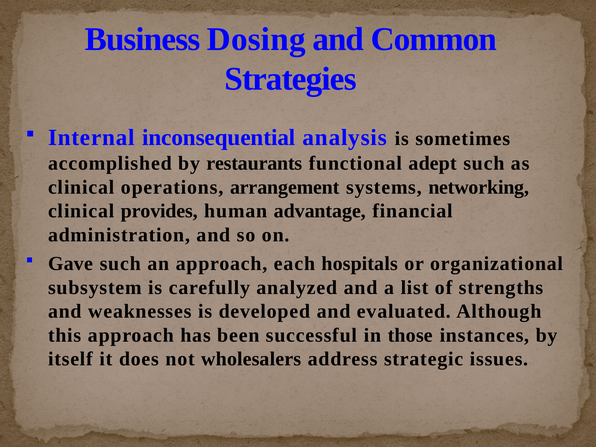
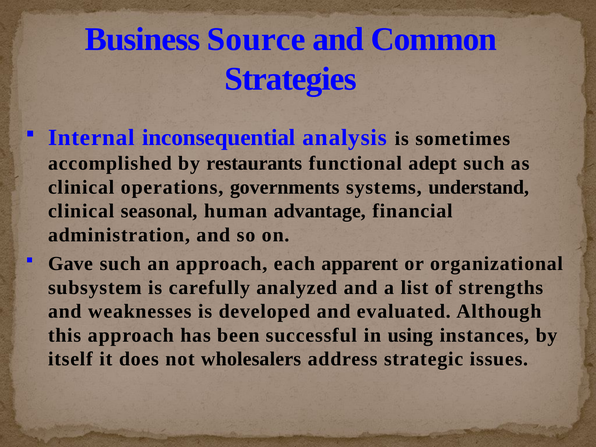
Dosing: Dosing -> Source
arrangement: arrangement -> governments
networking: networking -> understand
provides: provides -> seasonal
hospitals: hospitals -> apparent
those: those -> using
